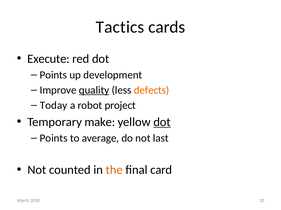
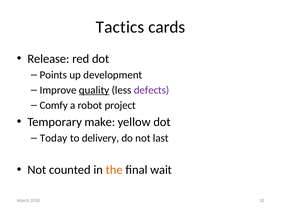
Execute: Execute -> Release
defects colour: orange -> purple
Today: Today -> Comfy
dot at (162, 122) underline: present -> none
Points at (54, 139): Points -> Today
average: average -> delivery
card: card -> wait
